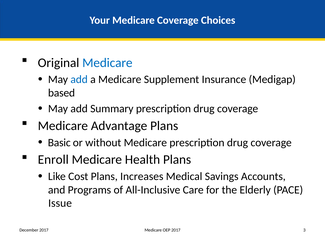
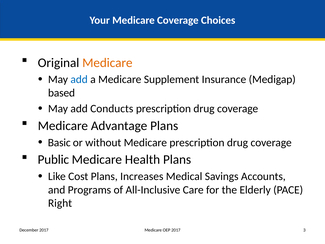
Medicare at (107, 63) colour: blue -> orange
Summary: Summary -> Conducts
Enroll: Enroll -> Public
Issue: Issue -> Right
